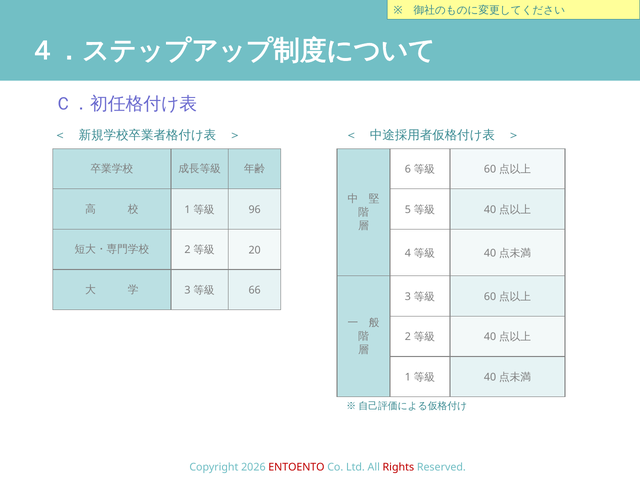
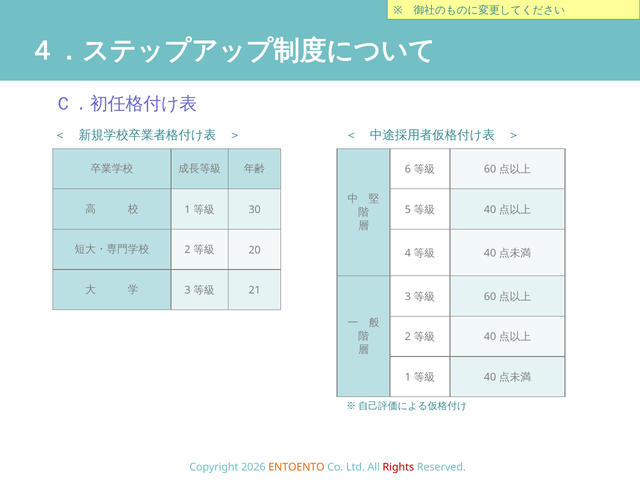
96: 96 -> 30
66: 66 -> 21
ENTOENTO colour: red -> orange
